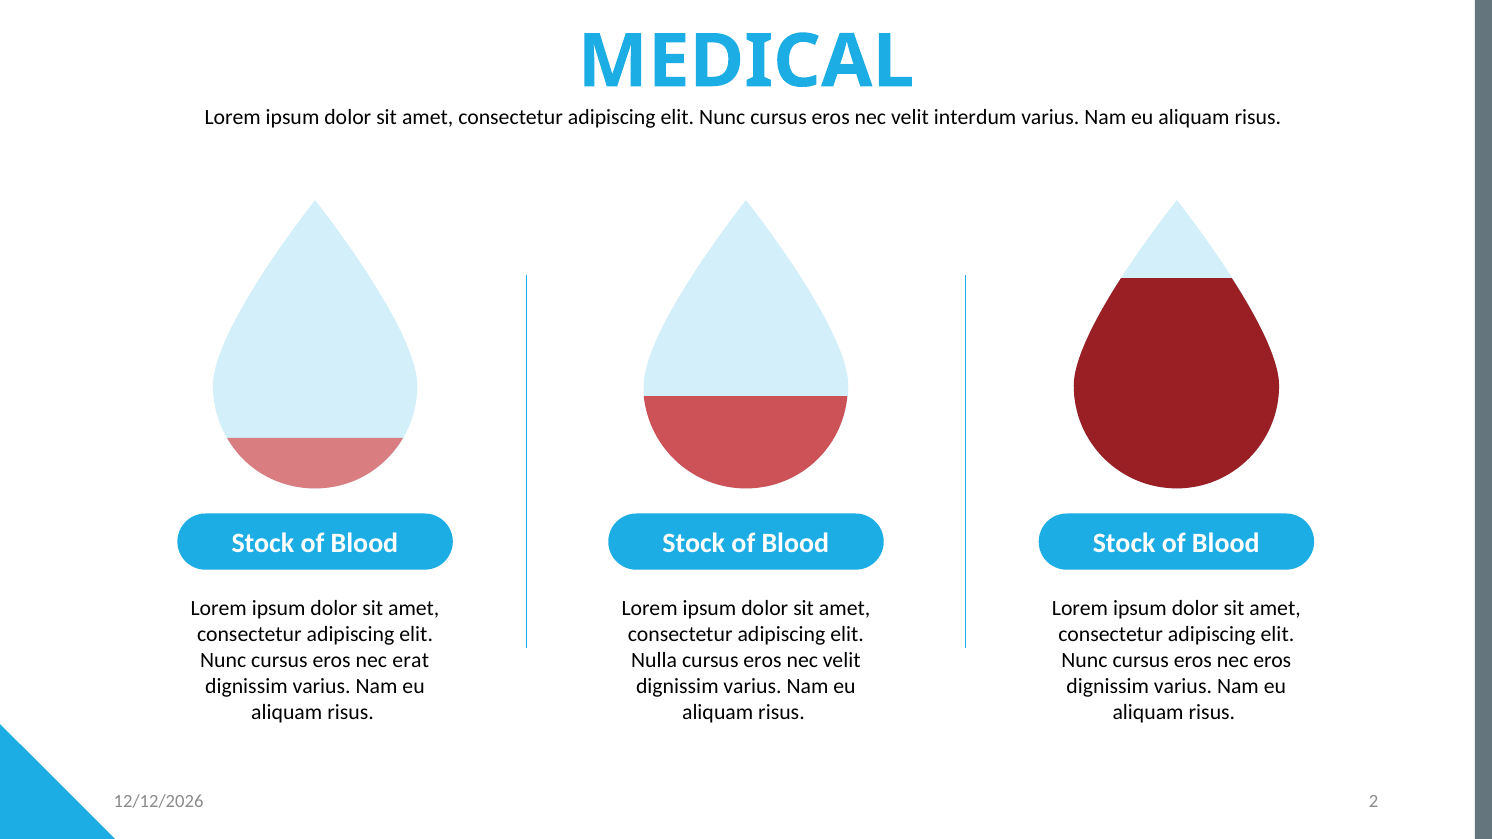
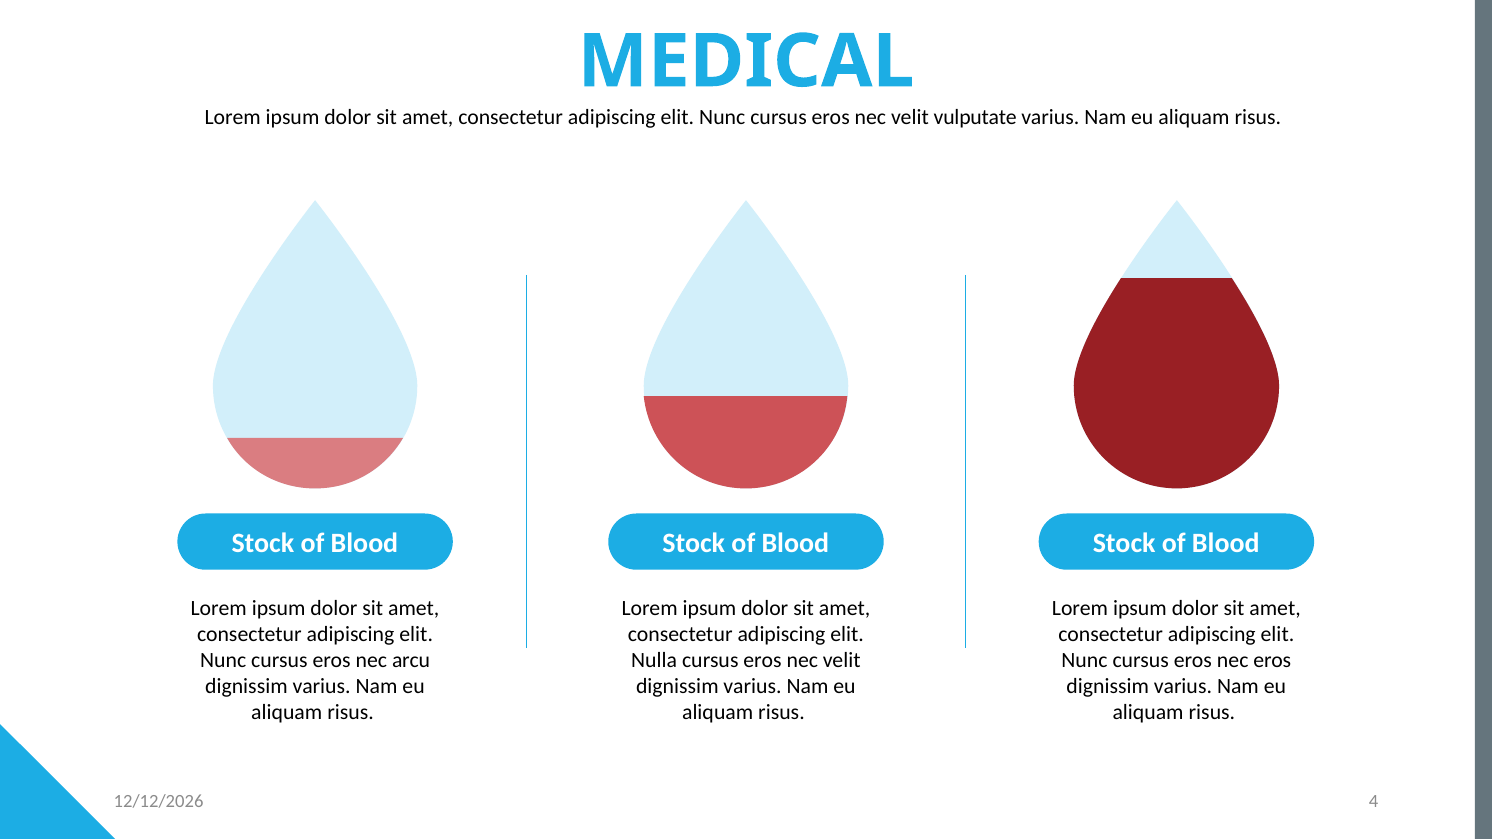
interdum: interdum -> vulputate
erat: erat -> arcu
2: 2 -> 4
